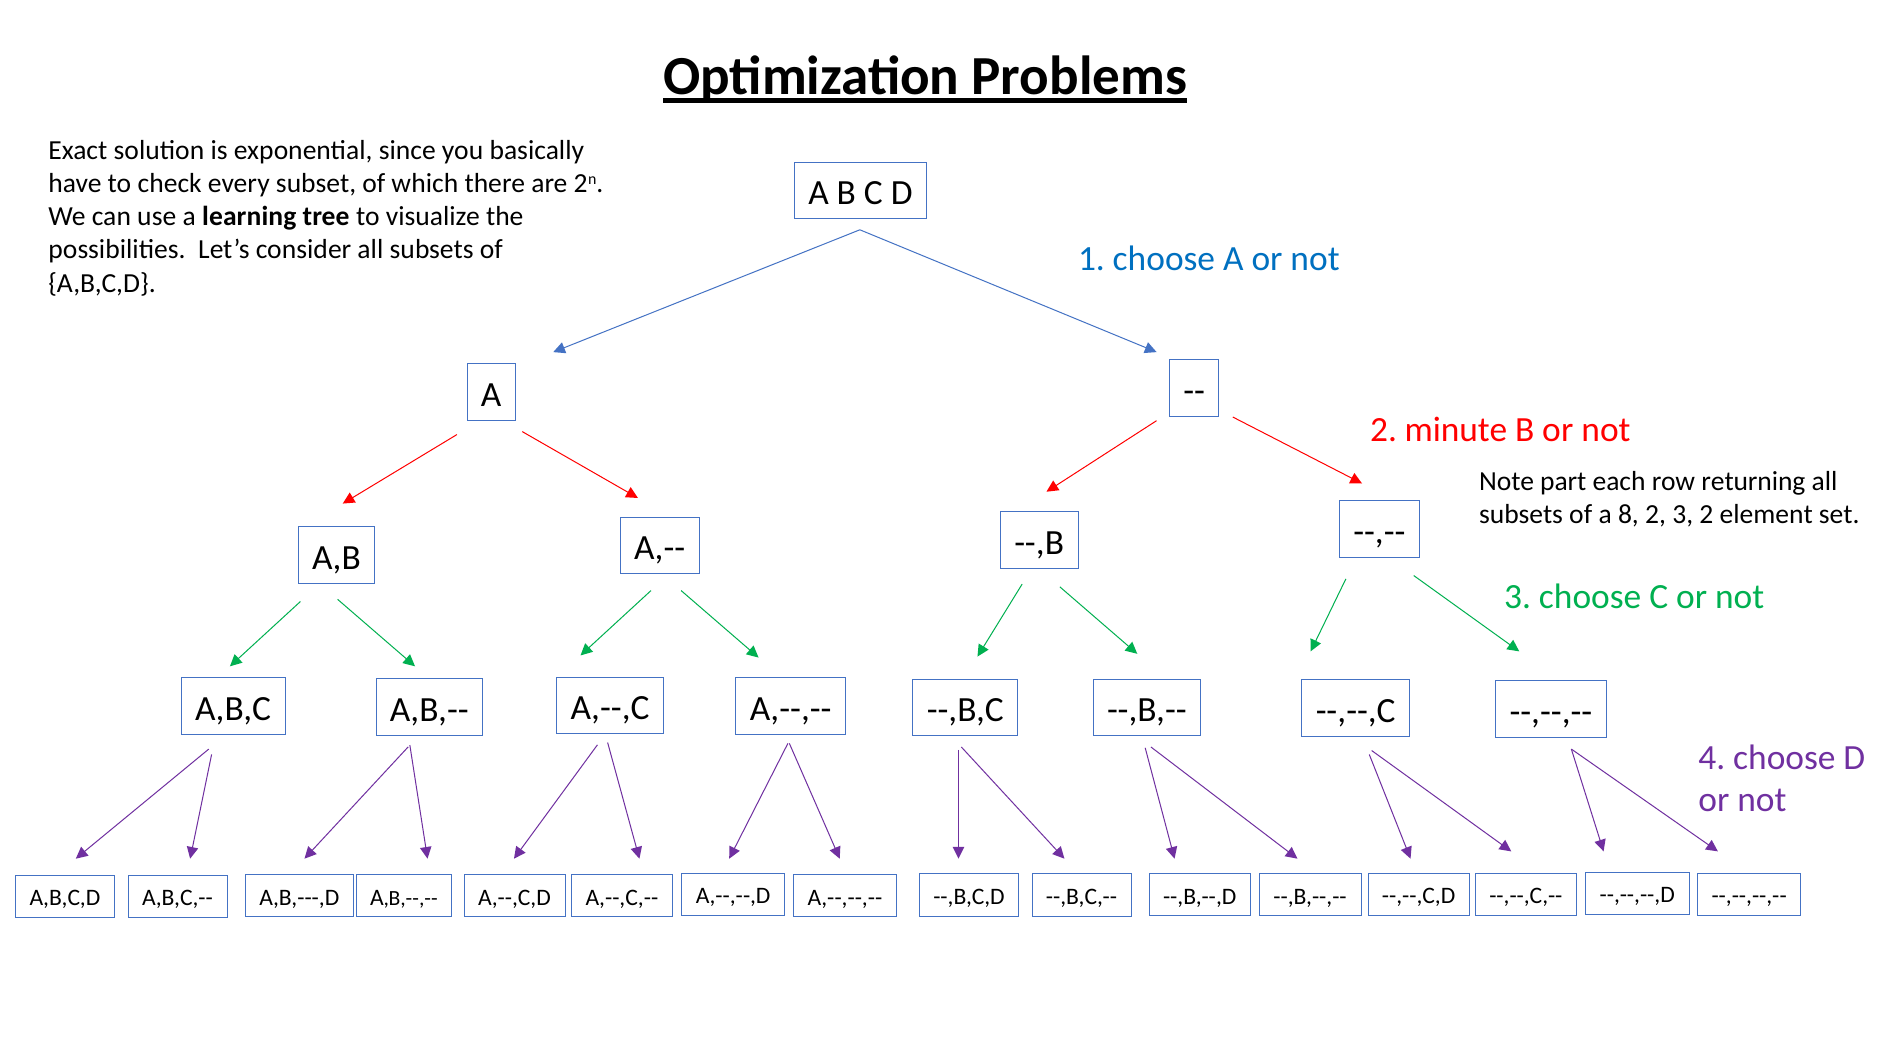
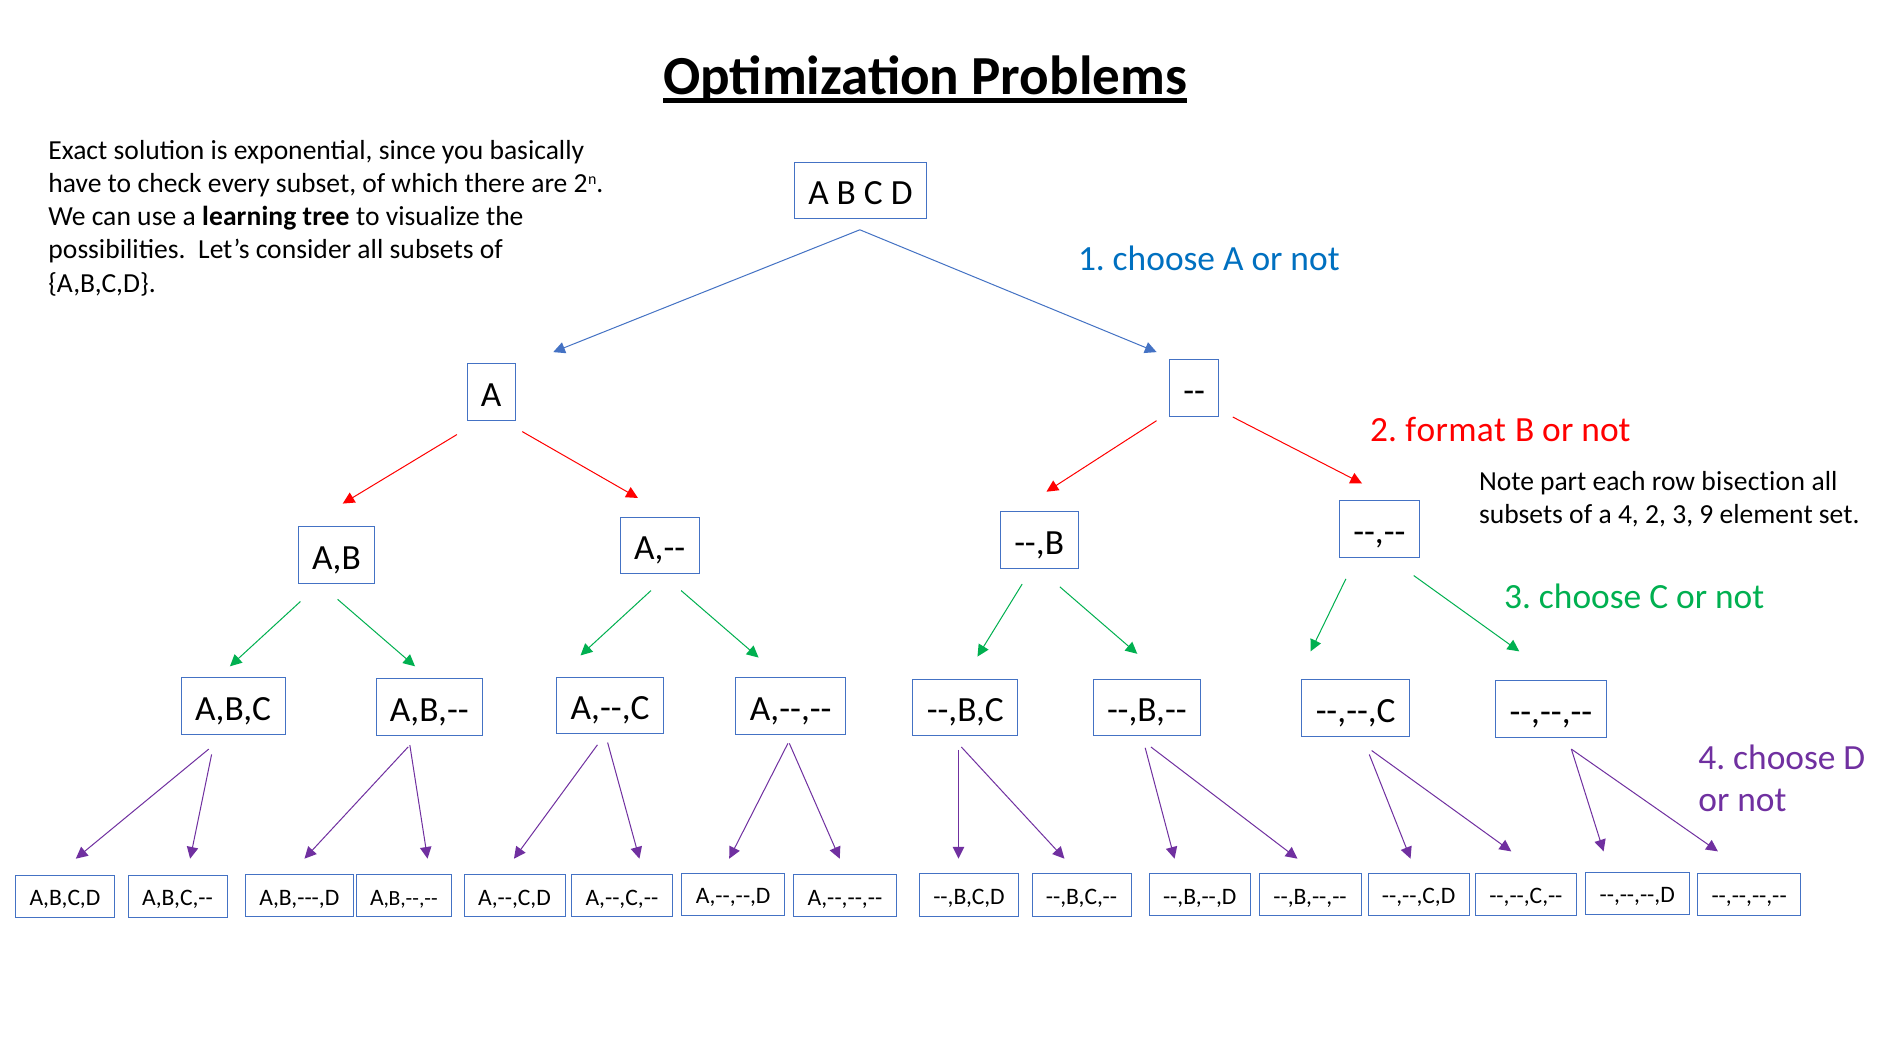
minute: minute -> format
returning: returning -> bisection
a 8: 8 -> 4
3 2: 2 -> 9
